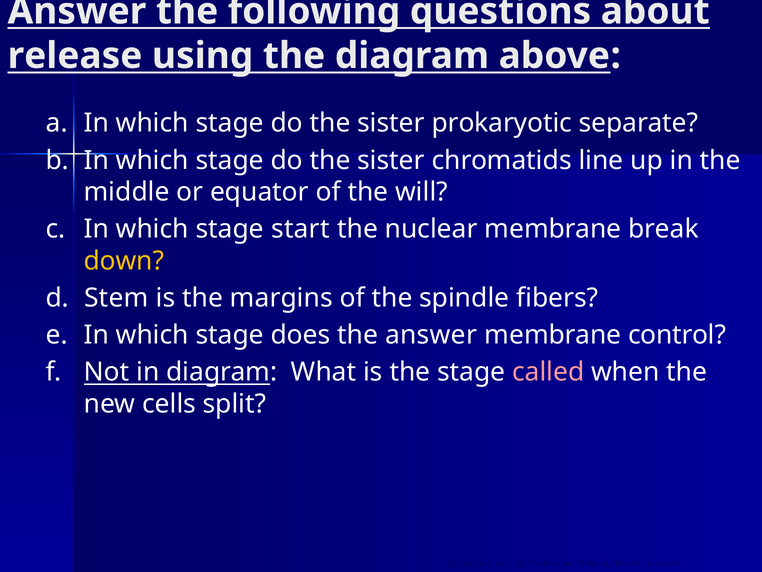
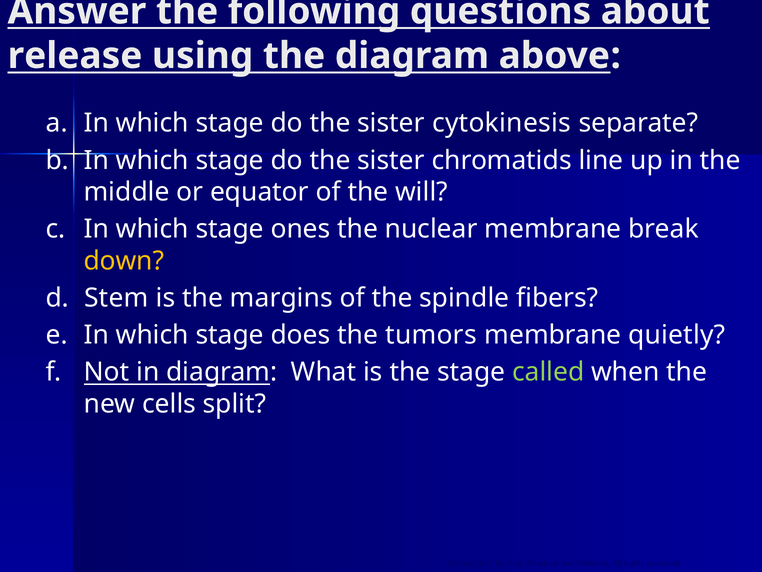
prokaryotic: prokaryotic -> cytokinesis
start: start -> ones
the answer: answer -> tumors
control: control -> quietly
called colour: pink -> light green
